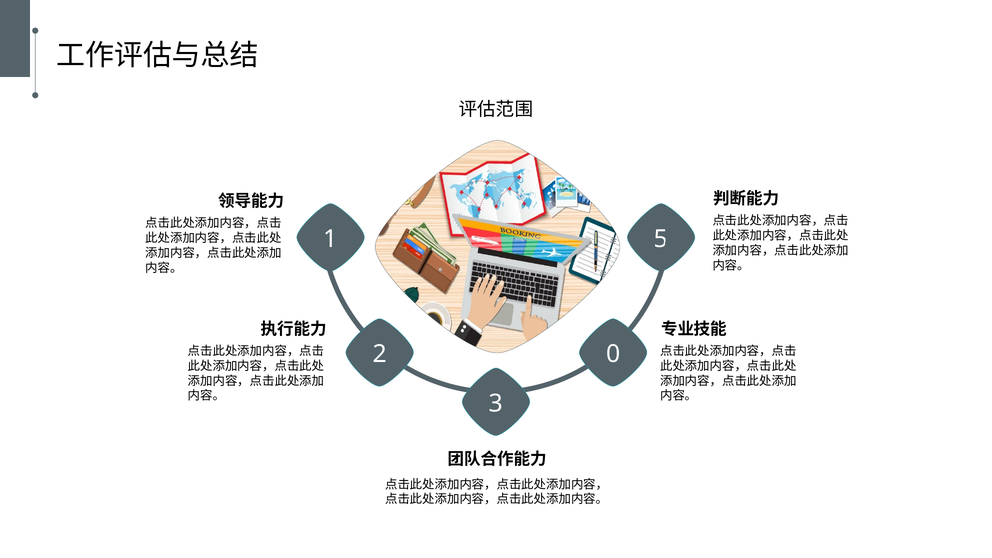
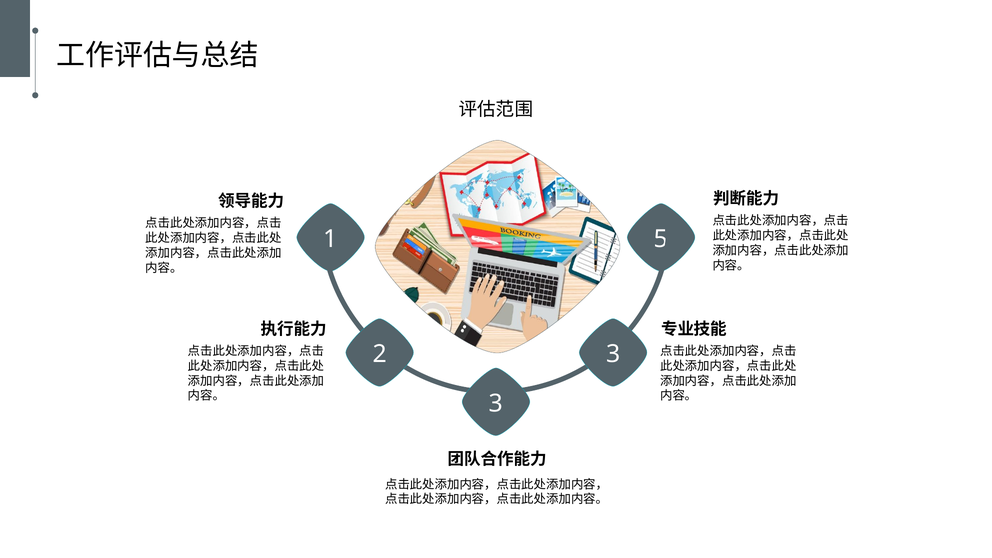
2 0: 0 -> 3
